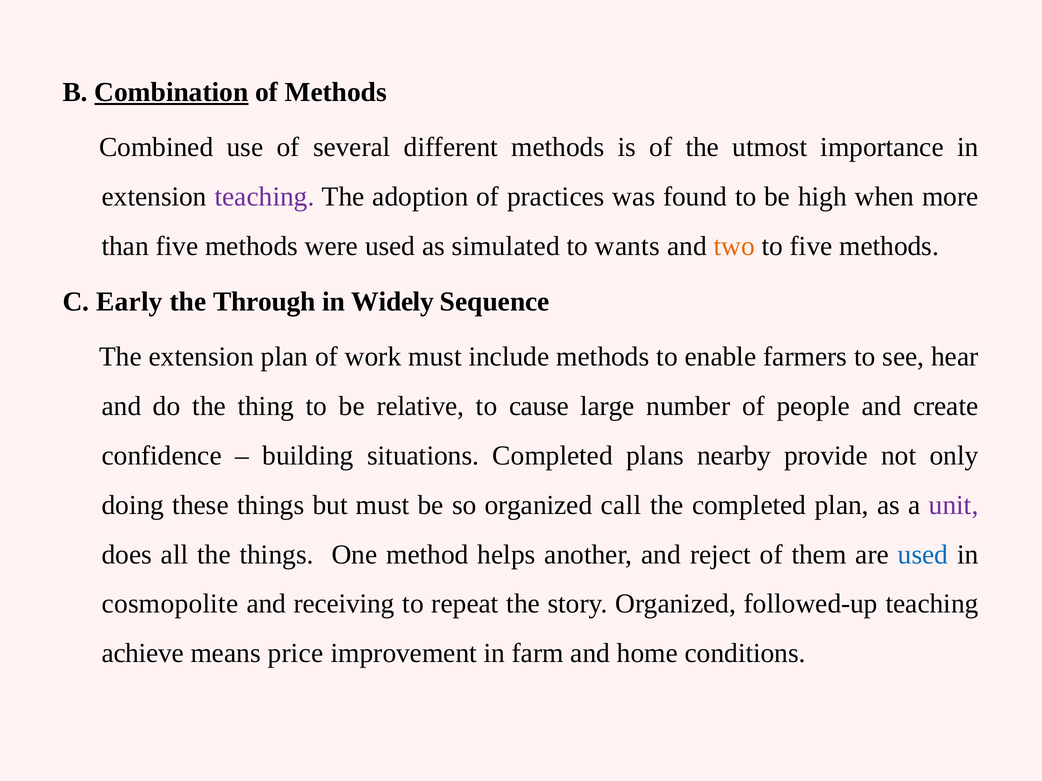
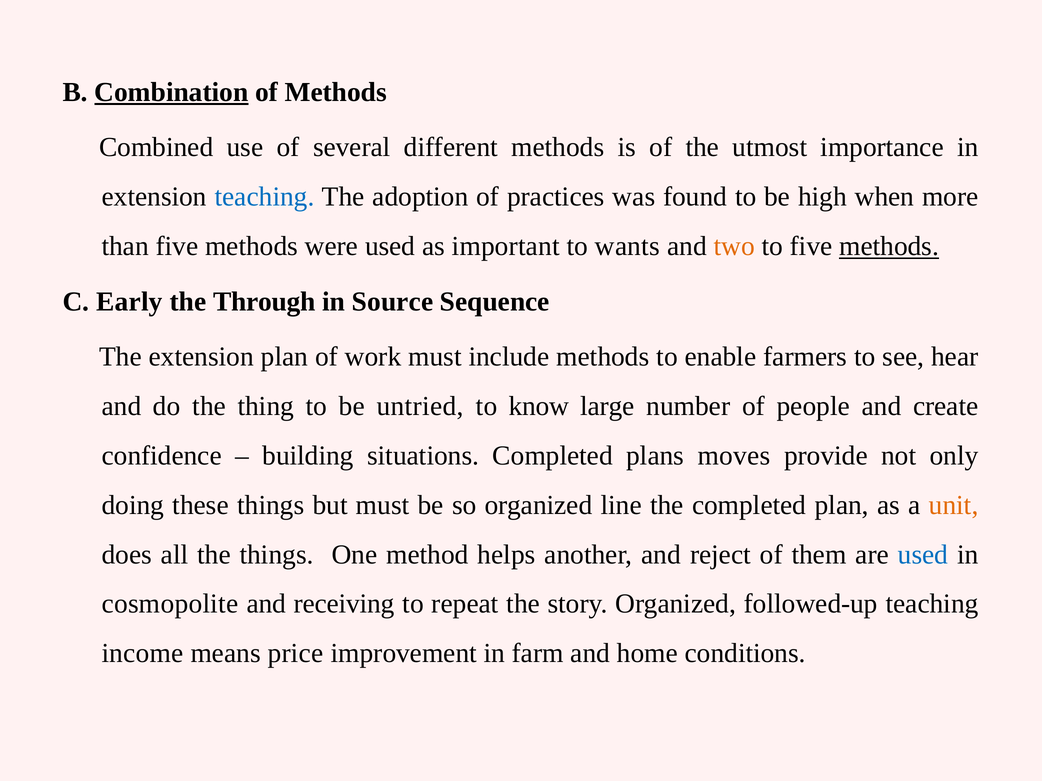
teaching at (265, 197) colour: purple -> blue
simulated: simulated -> important
methods at (889, 246) underline: none -> present
Widely: Widely -> Source
relative: relative -> untried
cause: cause -> know
nearby: nearby -> moves
call: call -> line
unit colour: purple -> orange
achieve: achieve -> income
